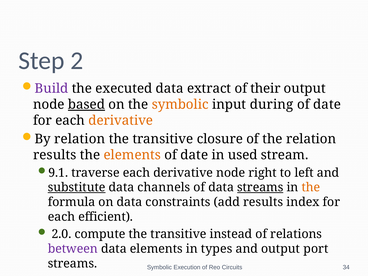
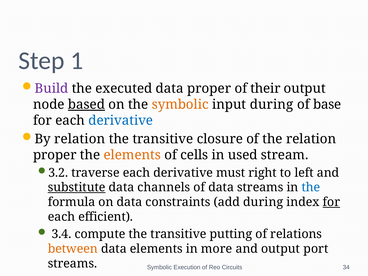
2: 2 -> 1
data extract: extract -> proper
date at (327, 105): date -> base
derivative at (121, 120) colour: orange -> blue
results at (55, 155): results -> proper
date at (194, 155): date -> cells
9.1: 9.1 -> 3.2
derivative node: node -> must
streams at (260, 187) underline: present -> none
the at (311, 187) colour: orange -> blue
add results: results -> during
for at (331, 202) underline: none -> present
2.0: 2.0 -> 3.4
instead: instead -> putting
between colour: purple -> orange
types: types -> more
